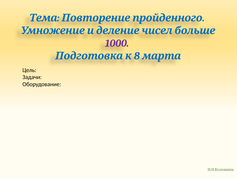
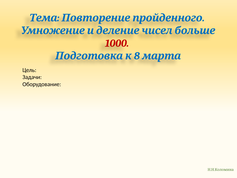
1000 colour: purple -> red
